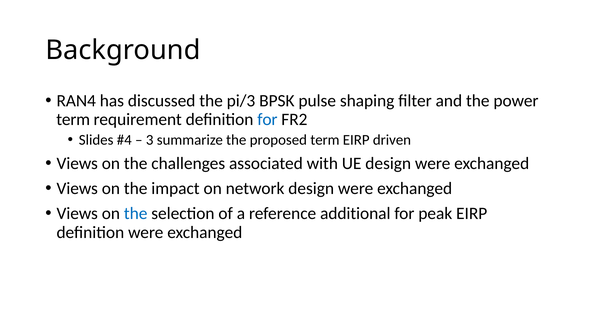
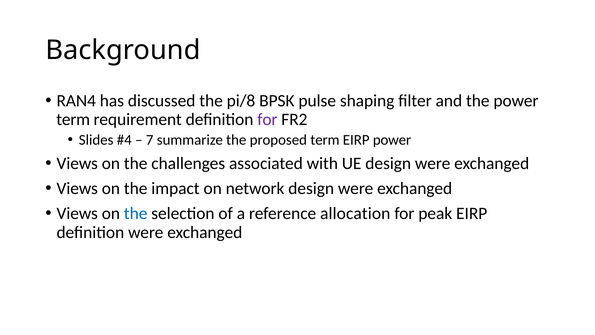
pi/3: pi/3 -> pi/8
for at (267, 119) colour: blue -> purple
3: 3 -> 7
EIRP driven: driven -> power
additional: additional -> allocation
